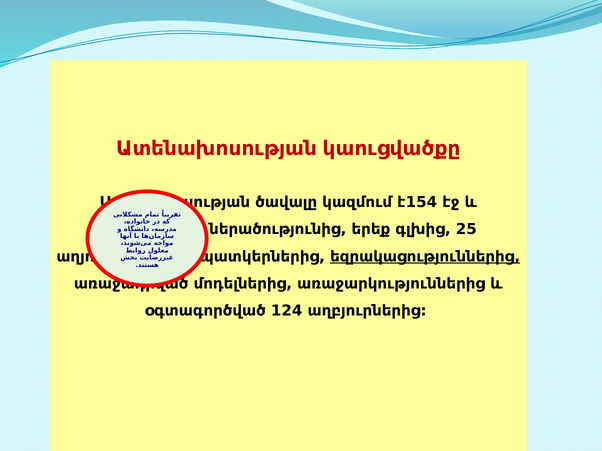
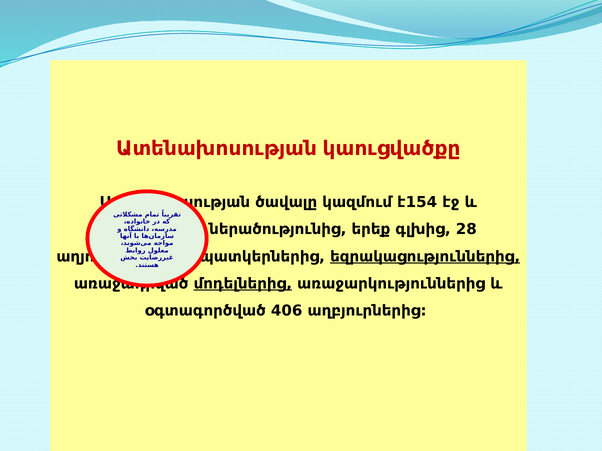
25: 25 -> 28
մոդելներից underline: none -> present
124: 124 -> 406
